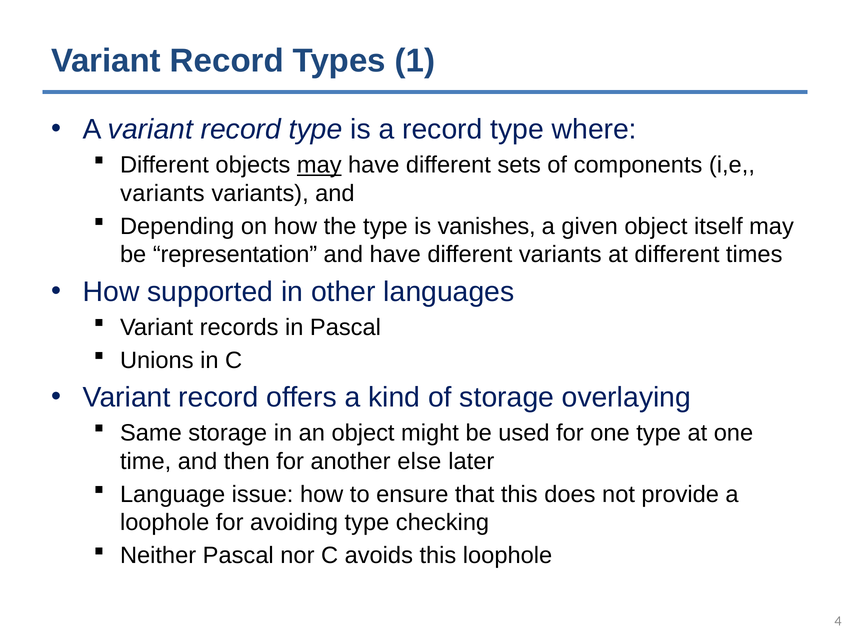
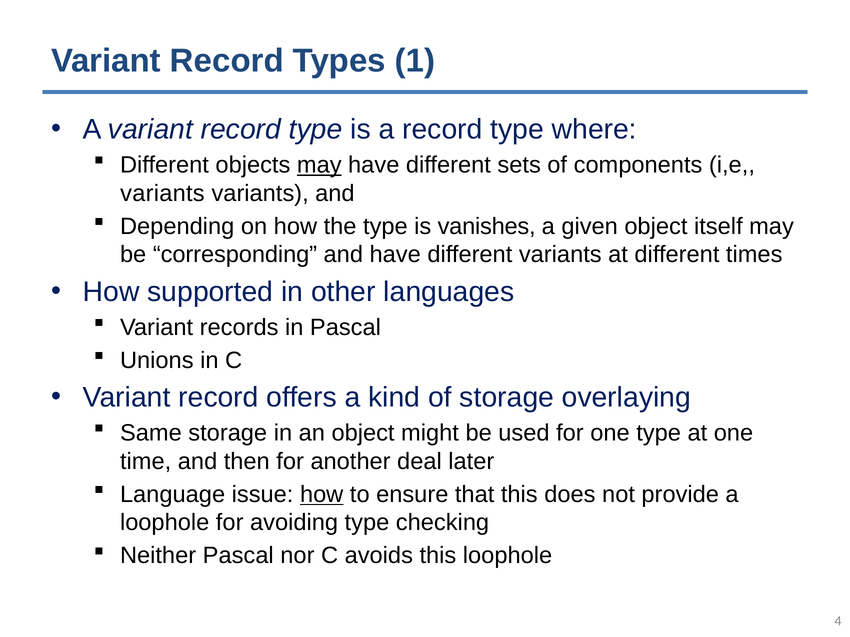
representation: representation -> corresponding
else: else -> deal
how at (322, 495) underline: none -> present
